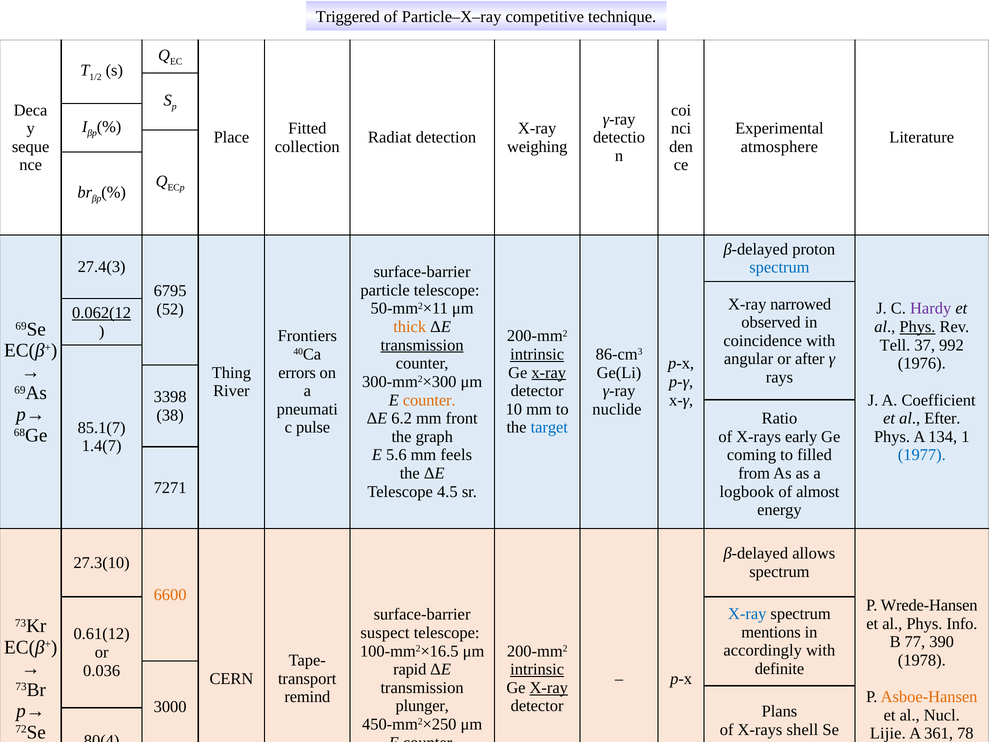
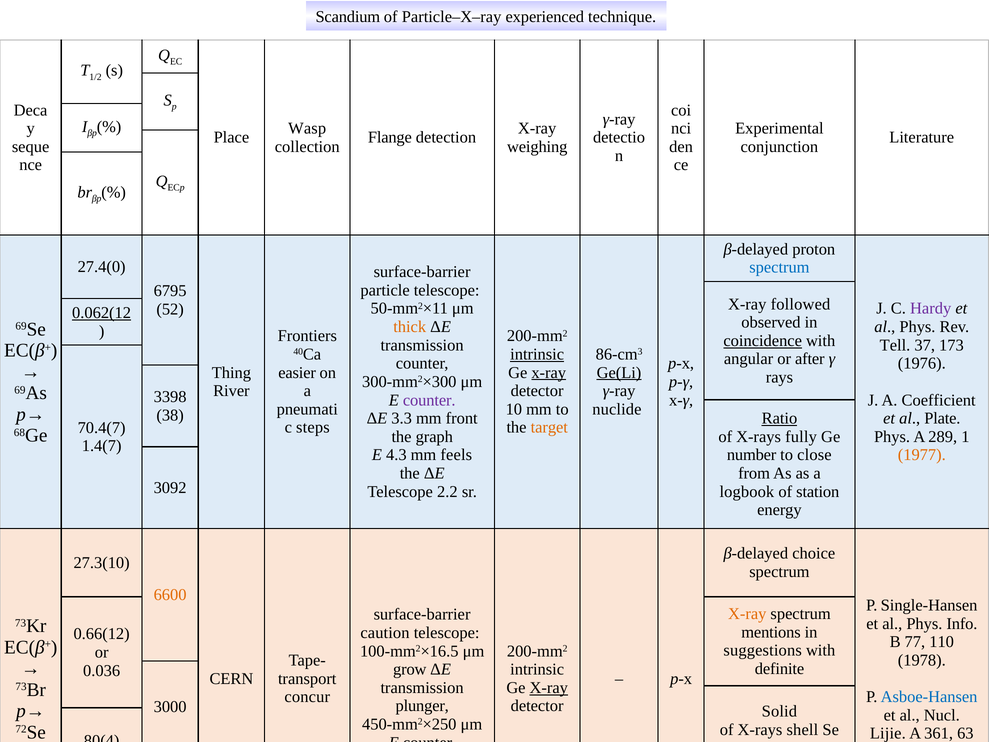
Triggered: Triggered -> Scandium
competitive: competitive -> experienced
Fitted: Fitted -> Wasp
Radiat: Radiat -> Flange
atmosphere: atmosphere -> conjunction
27.4(3: 27.4(3 -> 27.4(0
narrowed: narrowed -> followed
Phys at (917, 327) underline: present -> none
coincidence underline: none -> present
transmission at (422, 345) underline: present -> none
992: 992 -> 173
errors: errors -> easier
Ge(Li underline: none -> present
counter at (429, 400) colour: orange -> purple
Ratio underline: none -> present
6.2: 6.2 -> 3.3
Efter: Efter -> Plate
pulse: pulse -> steps
target colour: blue -> orange
85.1(7: 85.1(7 -> 70.4(7
early: early -> fully
134: 134 -> 289
5.6: 5.6 -> 4.3
coming: coming -> number
filled: filled -> close
1977 colour: blue -> orange
7271: 7271 -> 3092
4.5: 4.5 -> 2.2
almost: almost -> station
allows: allows -> choice
Wrede-Hansen: Wrede-Hansen -> Single-Hansen
X-ray at (747, 614) colour: blue -> orange
suspect: suspect -> caution
0.61(12: 0.61(12 -> 0.66(12
390: 390 -> 110
accordingly: accordingly -> suggestions
rapid: rapid -> grow
intrinsic at (537, 669) underline: present -> none
remind: remind -> concur
Asboe-Hansen colour: orange -> blue
Plans: Plans -> Solid
78: 78 -> 63
